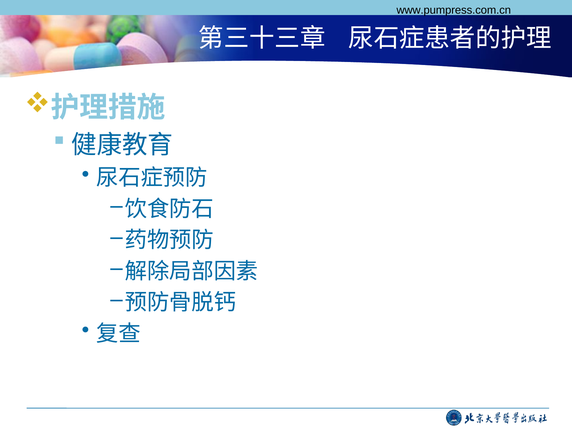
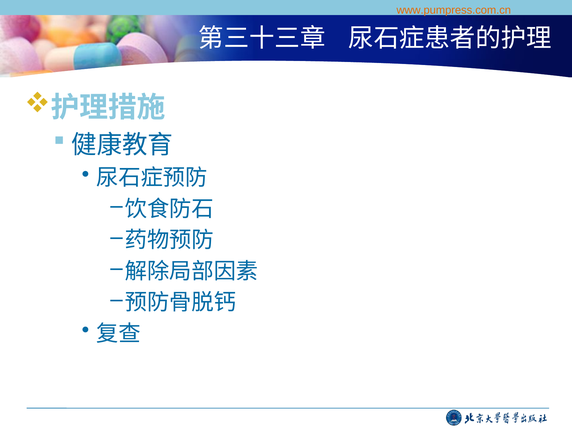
www.pumpress.com.cn colour: black -> orange
